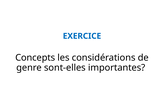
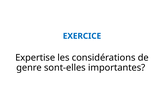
Concepts: Concepts -> Expertise
